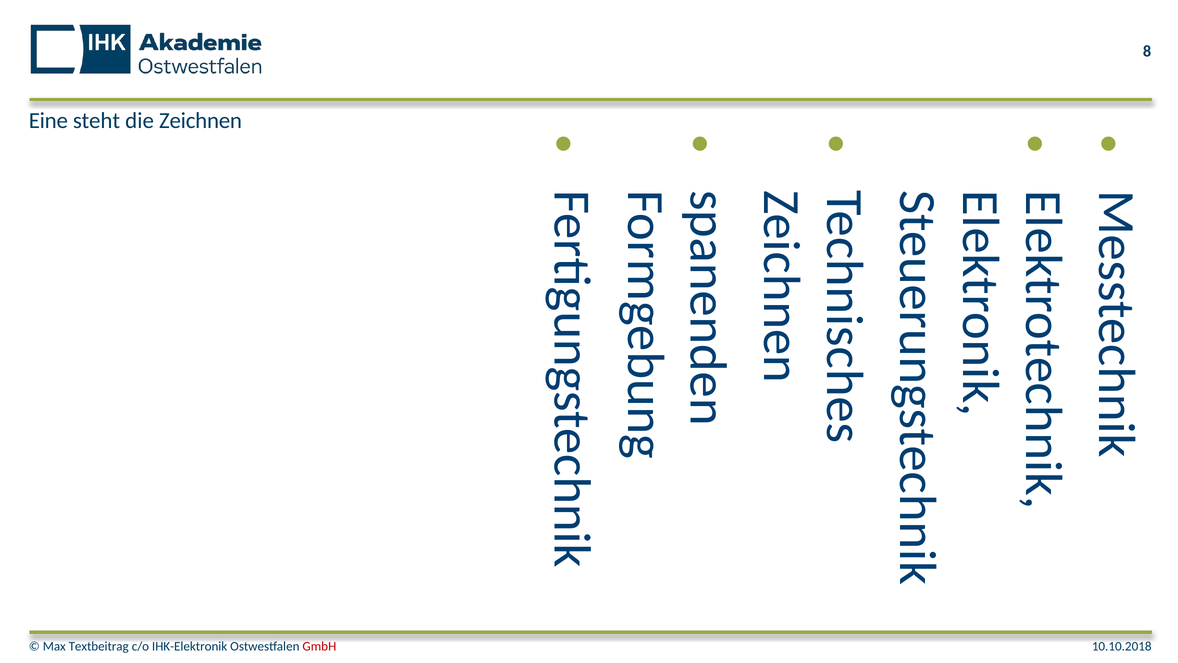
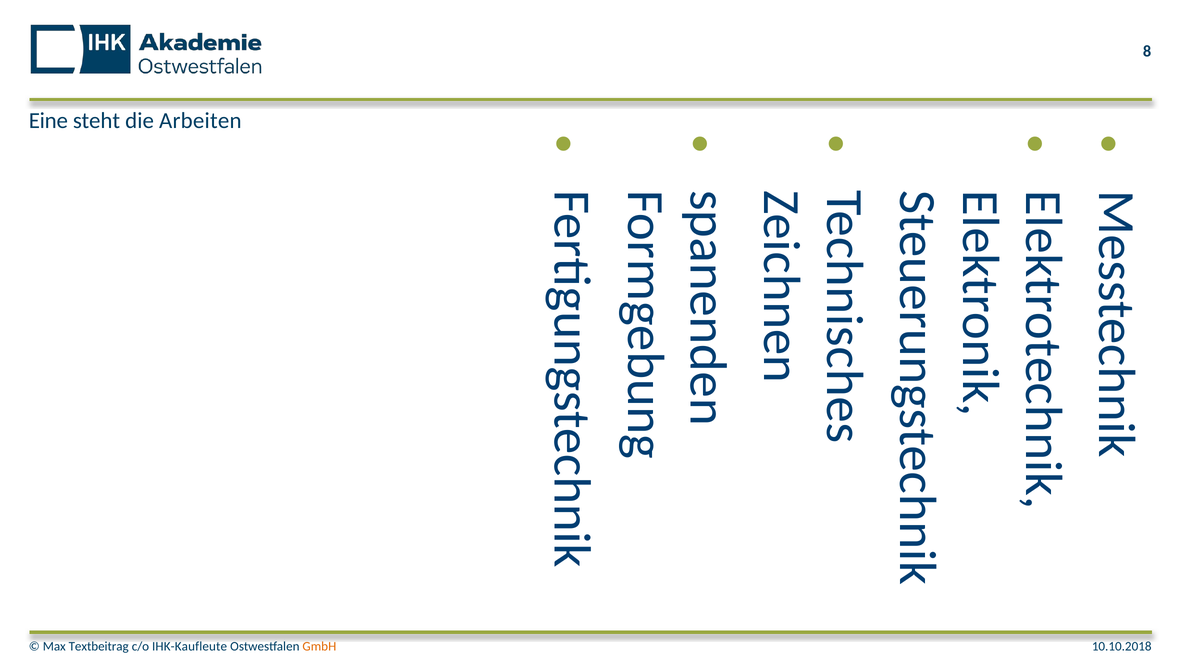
Zeichnen: Zeichnen -> Arbeiten
IHK-Elektronik: IHK-Elektronik -> IHK-Kaufleute
GmbH colour: red -> orange
